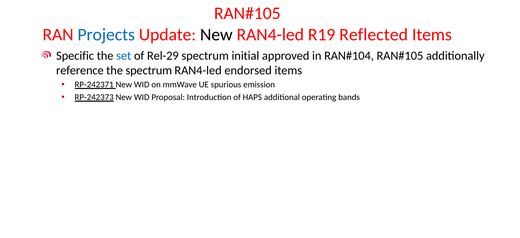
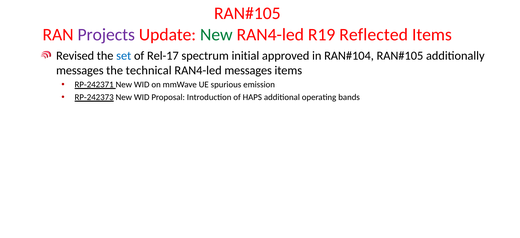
Projects colour: blue -> purple
New at (216, 35) colour: black -> green
Specific: Specific -> Revised
Rel-29: Rel-29 -> Rel-17
reference at (80, 70): reference -> messages
the spectrum: spectrum -> technical
RAN4-led endorsed: endorsed -> messages
